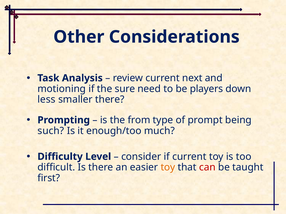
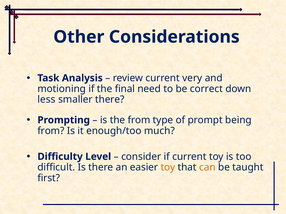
next: next -> very
sure: sure -> final
players: players -> correct
such at (51, 131): such -> from
can colour: red -> orange
